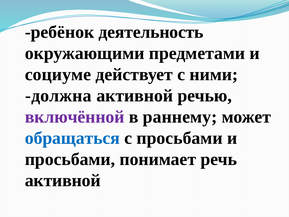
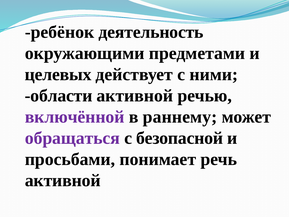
социуме: социуме -> целевых
должна: должна -> области
обращаться colour: blue -> purple
с просьбами: просьбами -> безопасной
